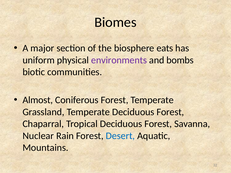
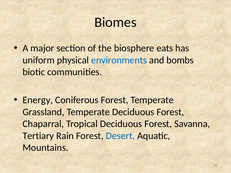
environments colour: purple -> blue
Almost: Almost -> Energy
Nuclear: Nuclear -> Tertiary
